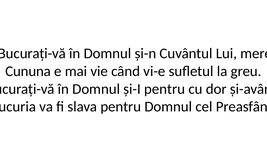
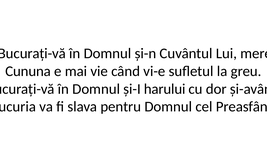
și-I pentru: pentru -> harului
